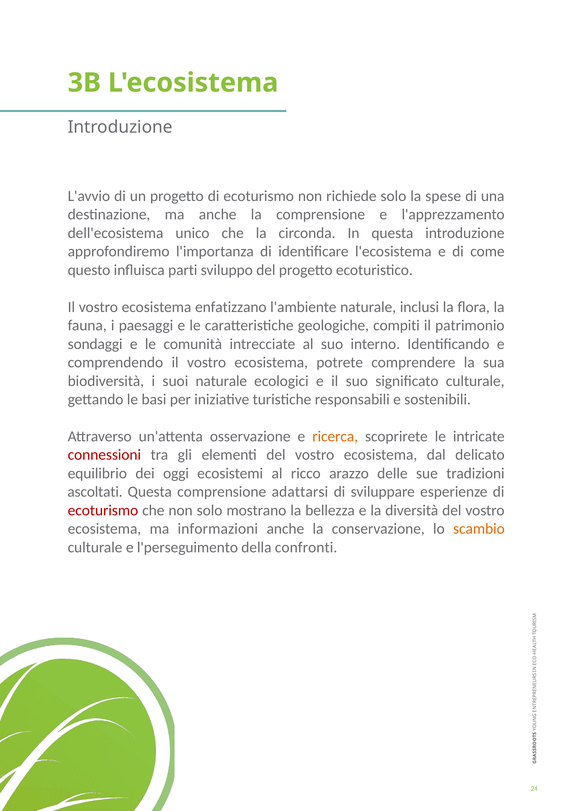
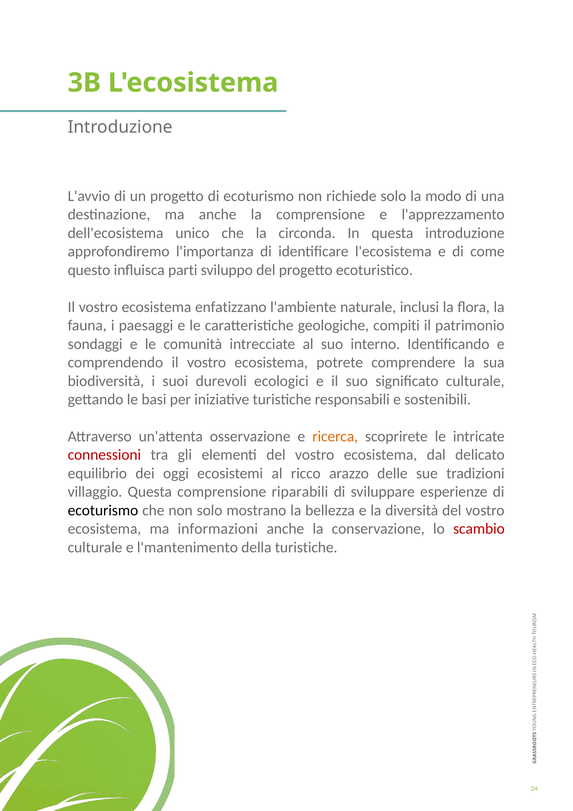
spese: spese -> modo
suoi naturale: naturale -> durevoli
ascoltati: ascoltati -> villaggio
adattarsi: adattarsi -> riparabili
ecoturismo at (103, 510) colour: red -> black
scambio colour: orange -> red
l'perseguimento: l'perseguimento -> l'mantenimento
della confronti: confronti -> turistiche
